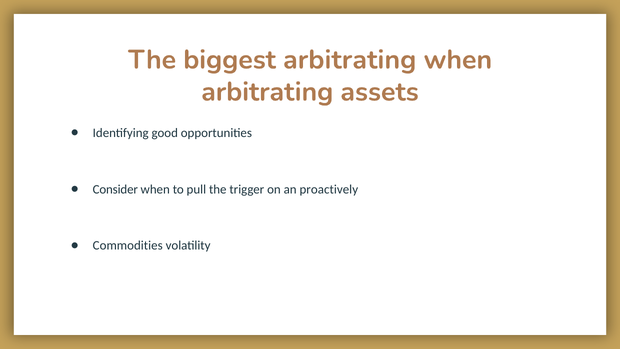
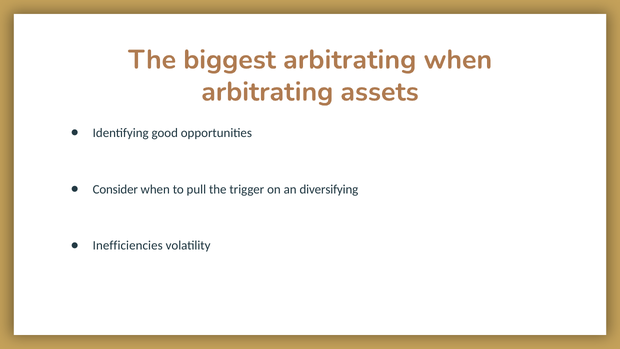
proactively: proactively -> diversifying
Commodities: Commodities -> Inefficiencies
